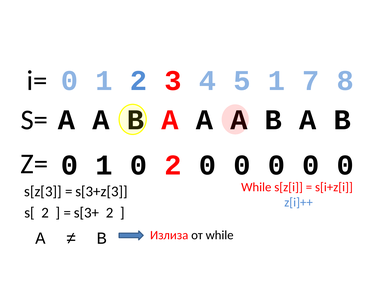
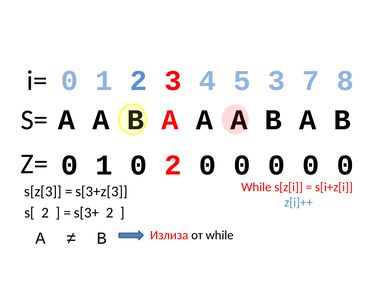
5 1: 1 -> 3
